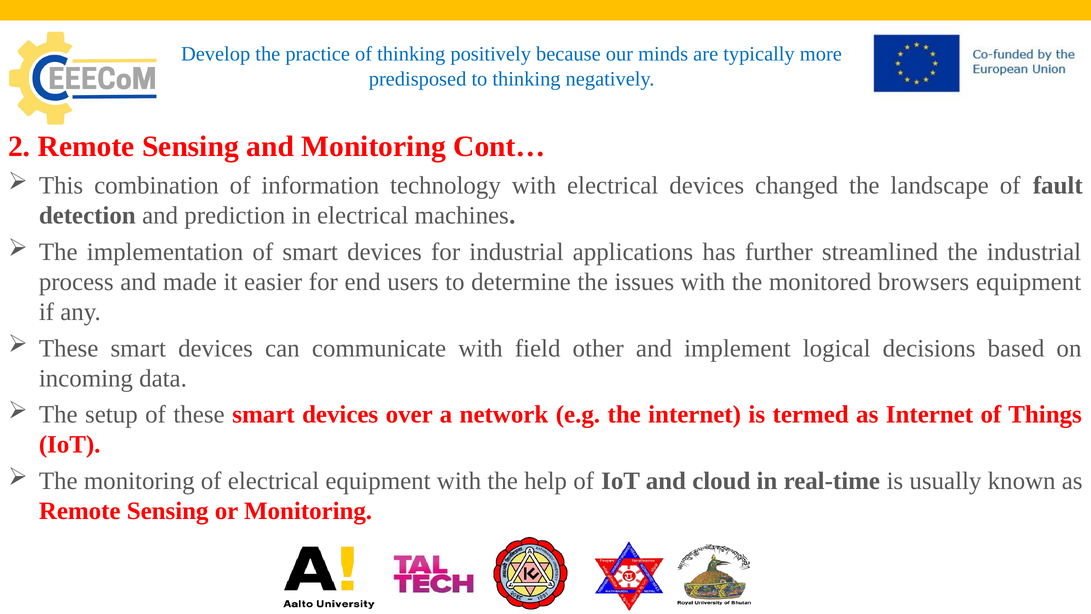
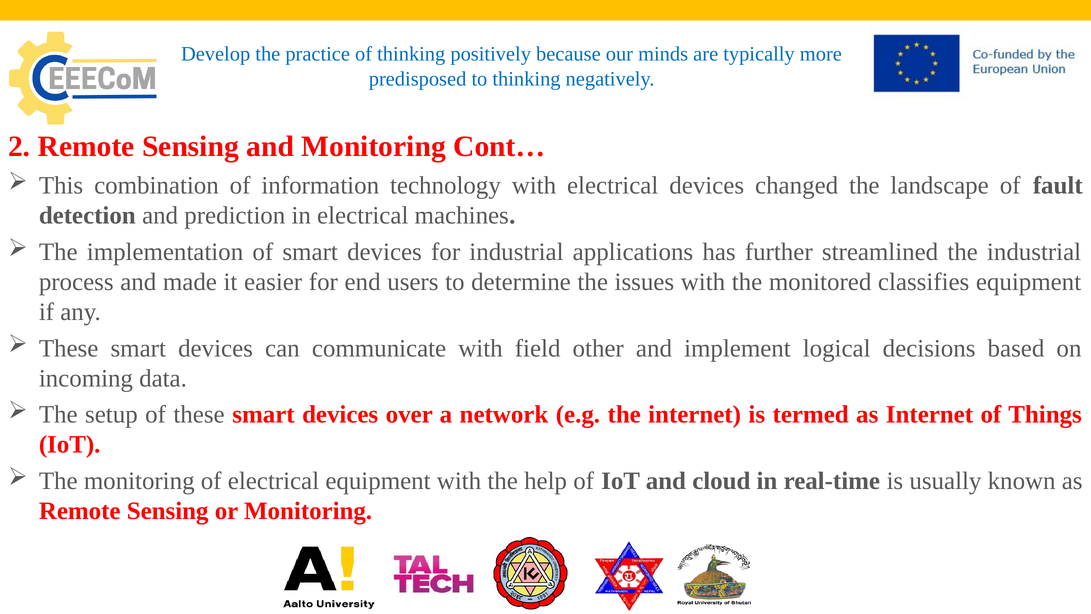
browsers: browsers -> classifies
